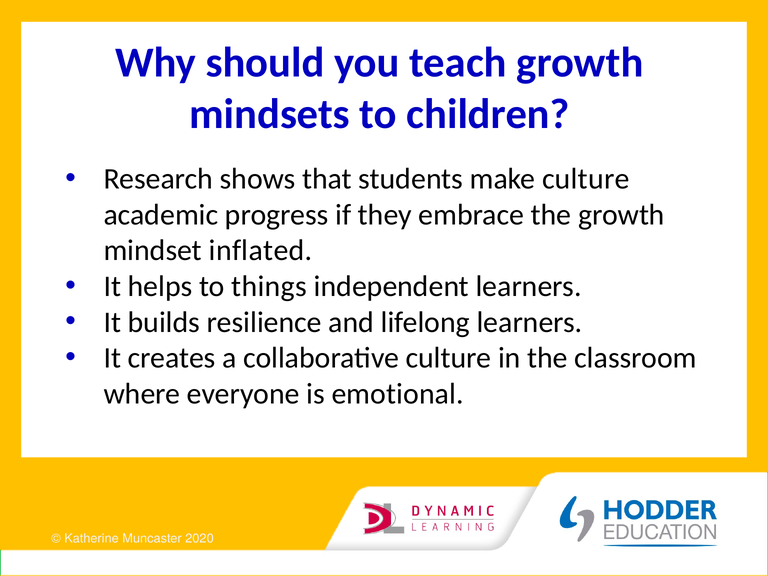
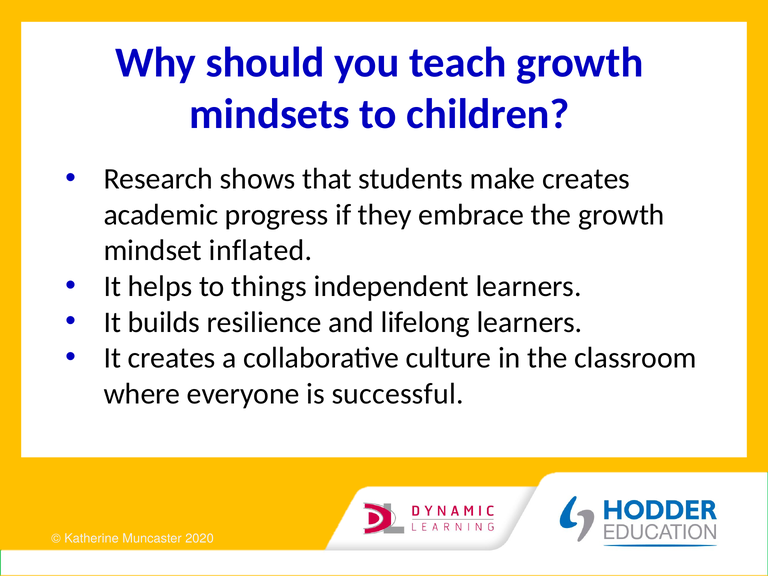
make culture: culture -> creates
emotional: emotional -> successful
